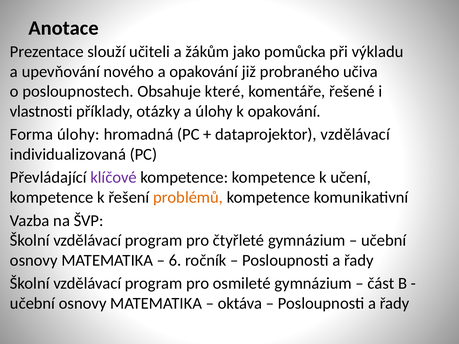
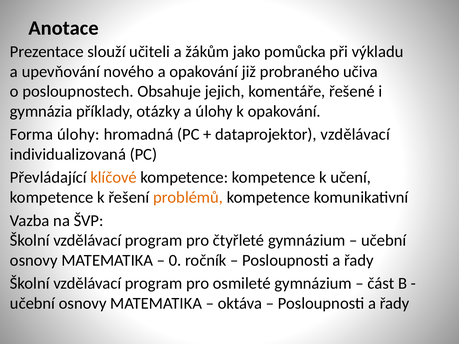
které: které -> jejich
vlastnosti: vlastnosti -> gymnázia
klíčové colour: purple -> orange
6: 6 -> 0
